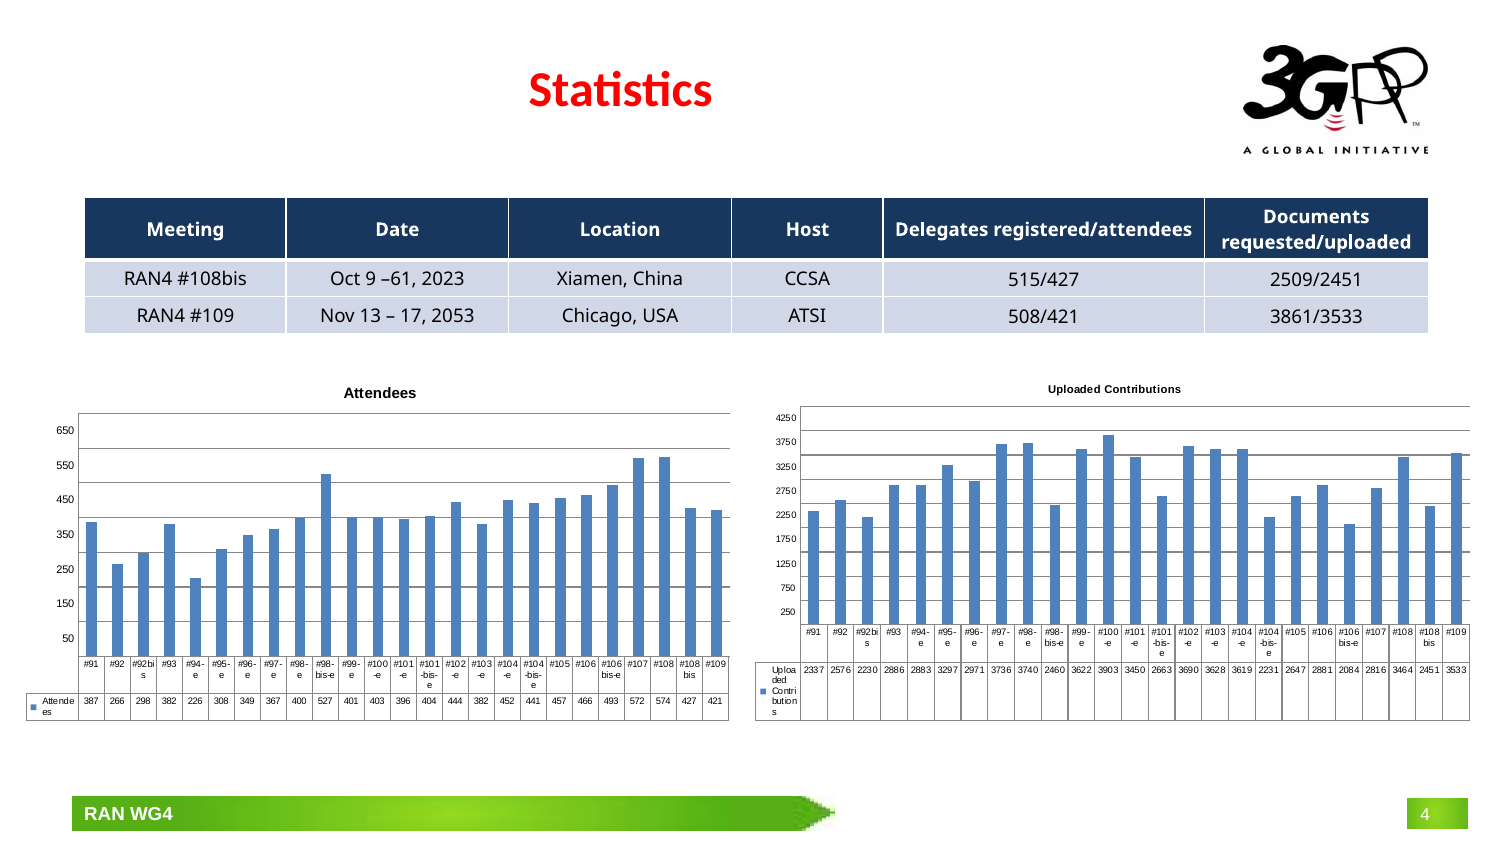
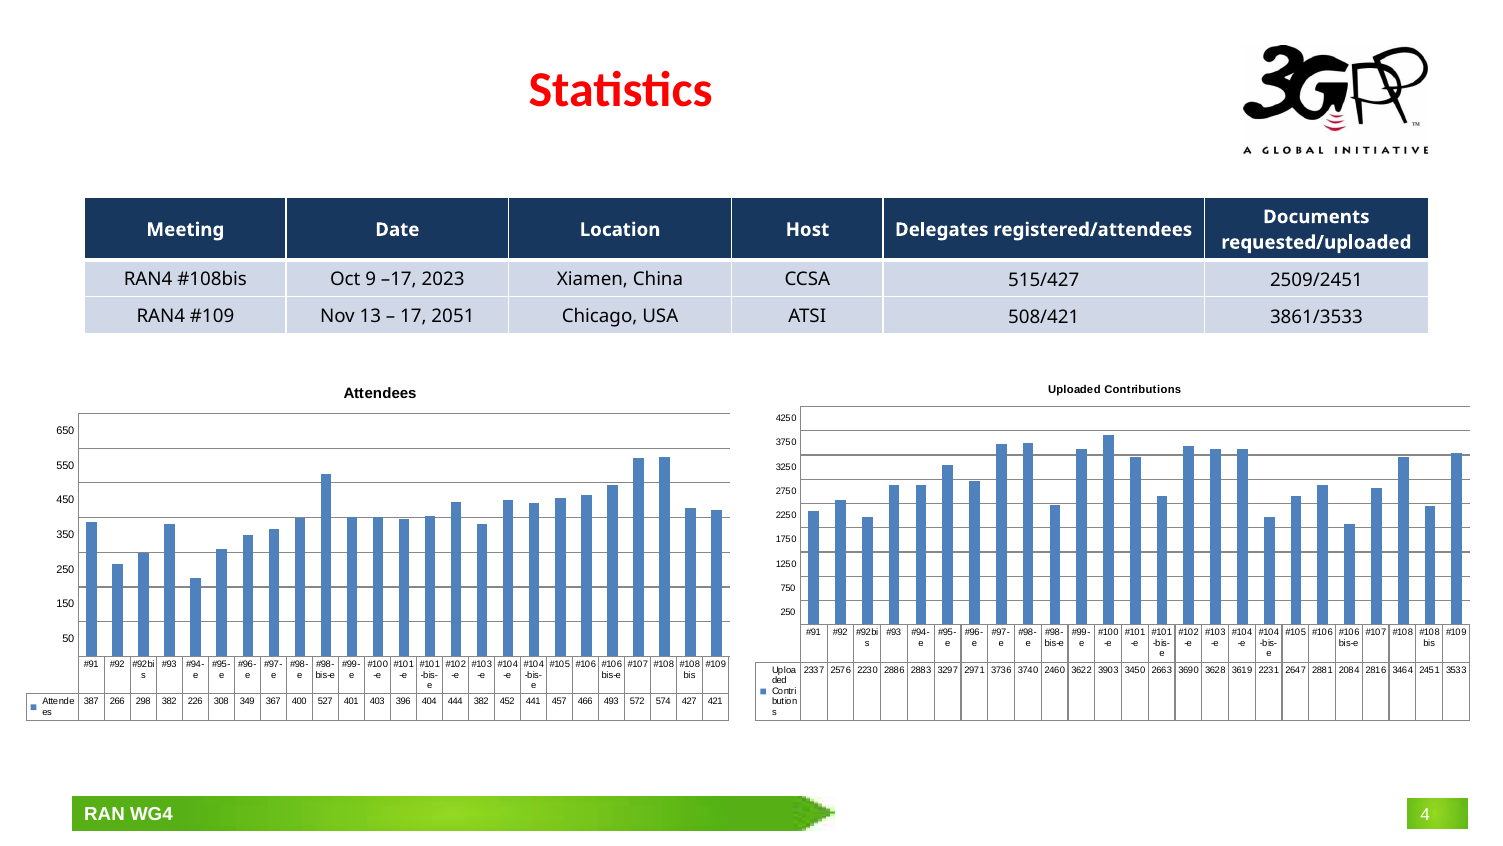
–61: –61 -> –17
2053: 2053 -> 2051
